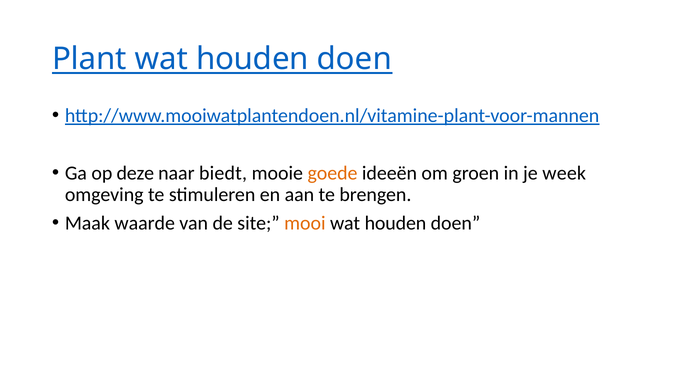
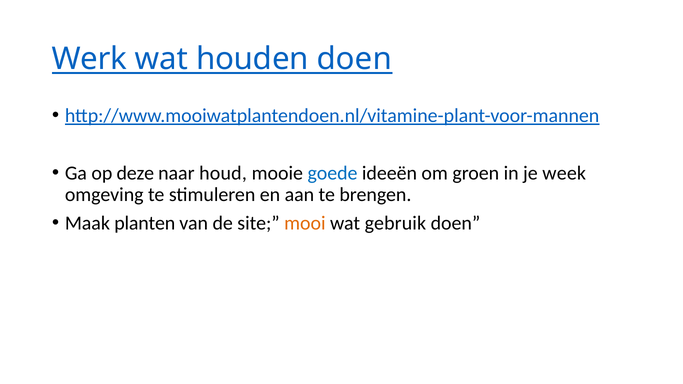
Plant: Plant -> Werk
biedt: biedt -> houd
goede colour: orange -> blue
waarde: waarde -> planten
houden at (395, 223): houden -> gebruik
